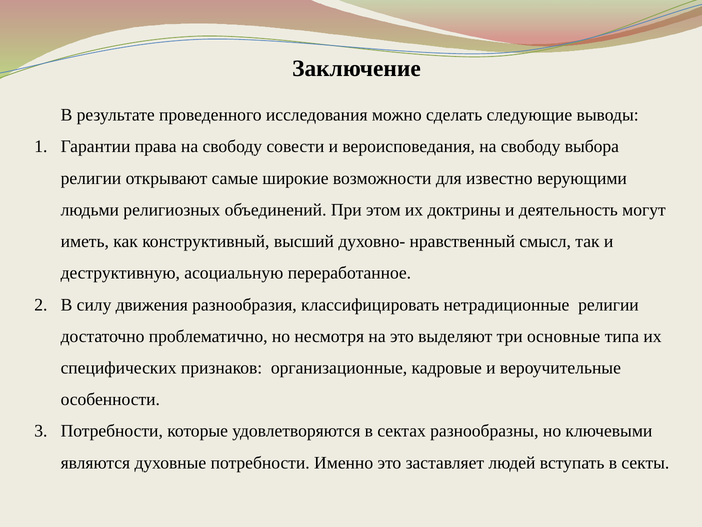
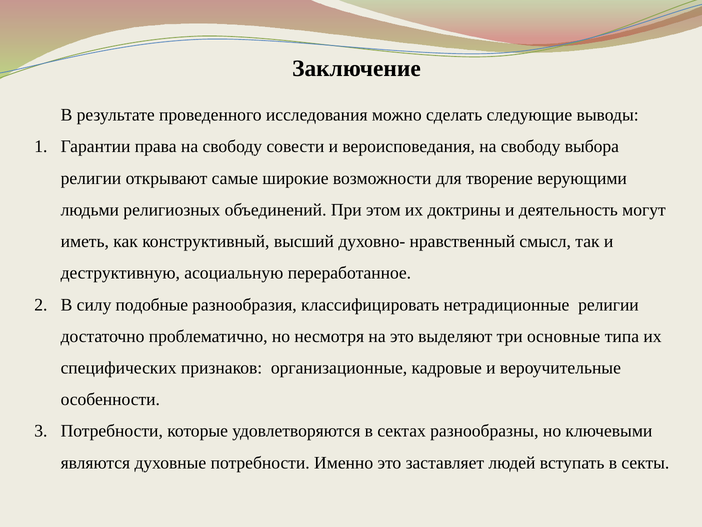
известно: известно -> творение
движения: движения -> подобные
